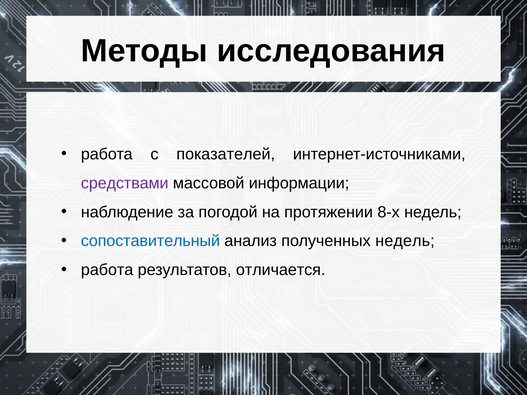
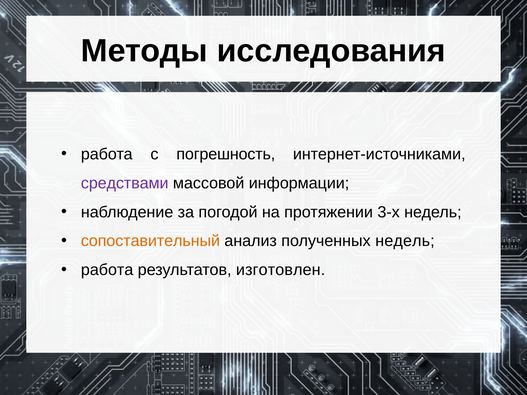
показателей: показателей -> погрешность
8-х: 8-х -> 3-х
сопоставительный colour: blue -> orange
отличается: отличается -> изготовлен
